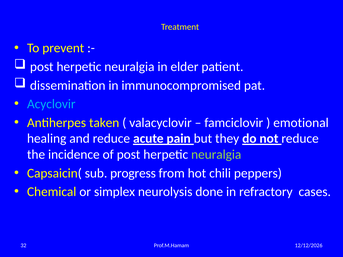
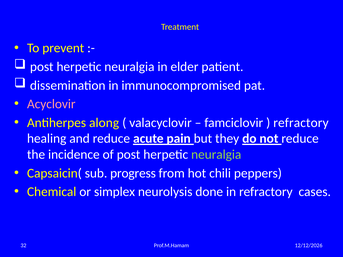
Acyclovir colour: light blue -> pink
taken: taken -> along
emotional at (301, 123): emotional -> refractory
